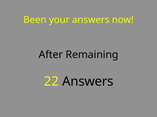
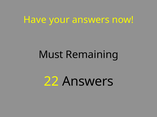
Been: Been -> Have
After: After -> Must
